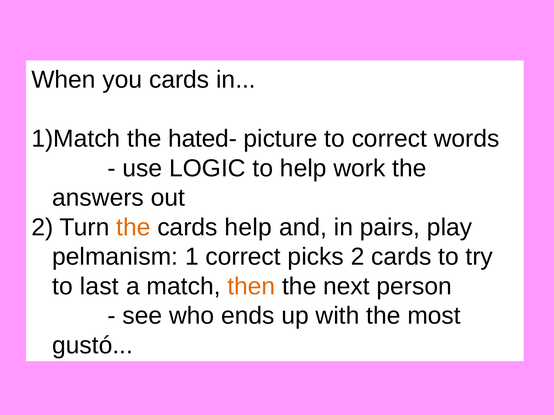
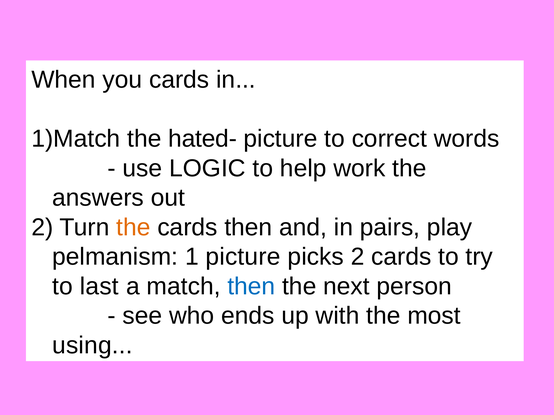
cards help: help -> then
1 correct: correct -> picture
then at (251, 287) colour: orange -> blue
gustó: gustó -> using
